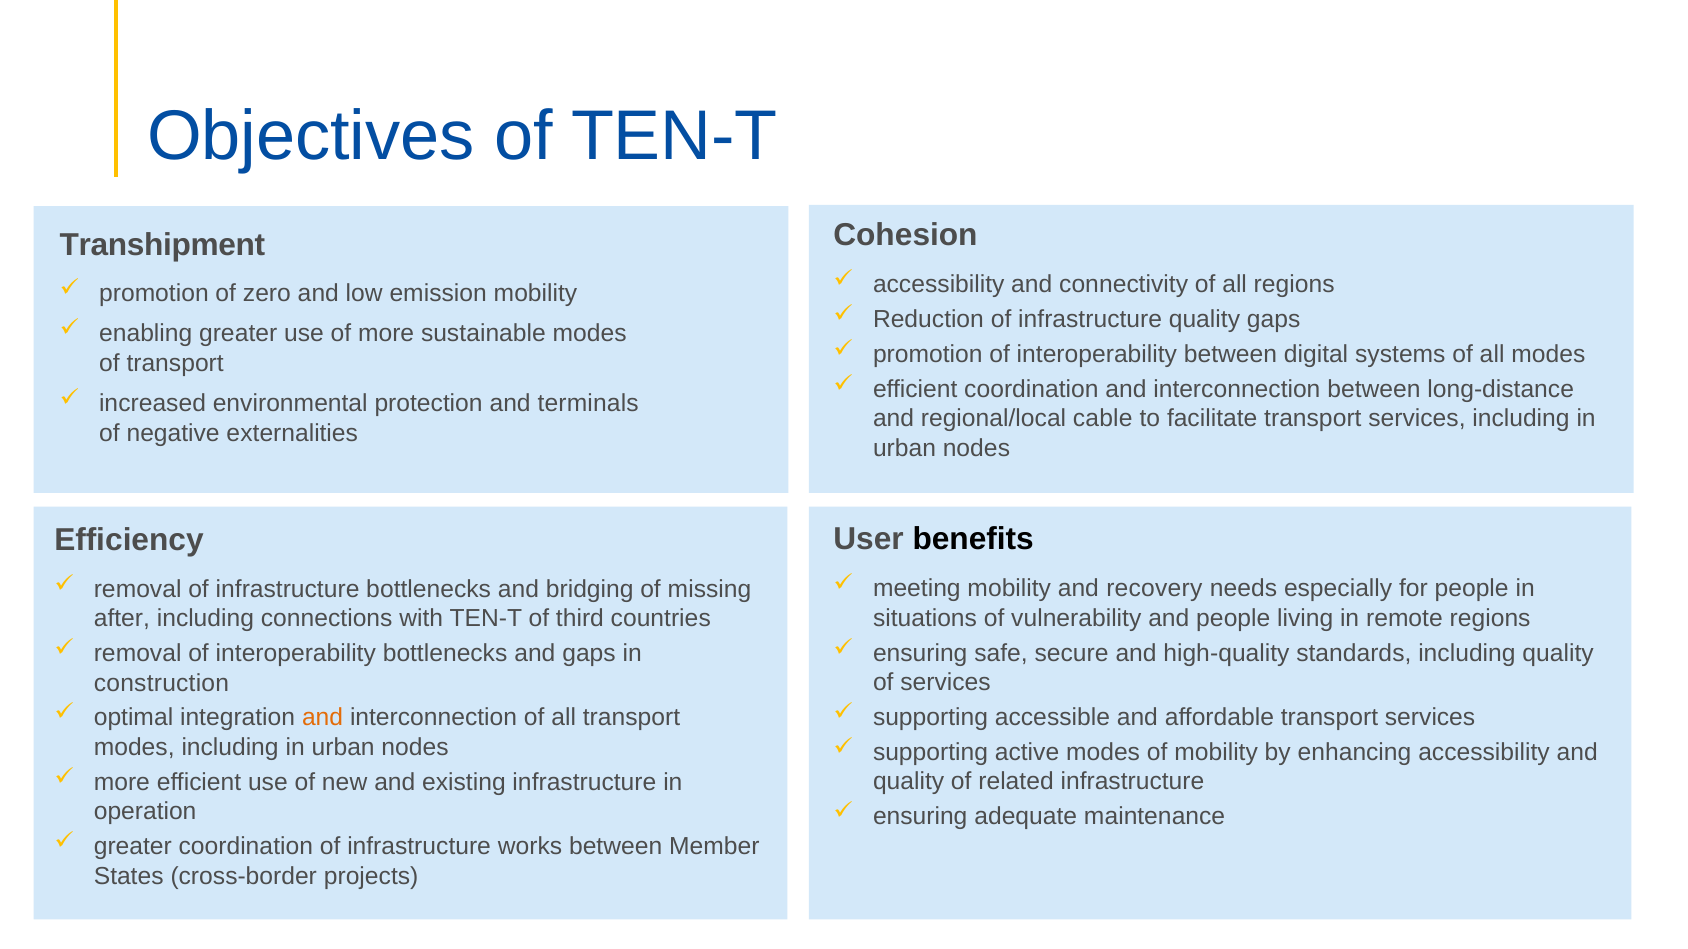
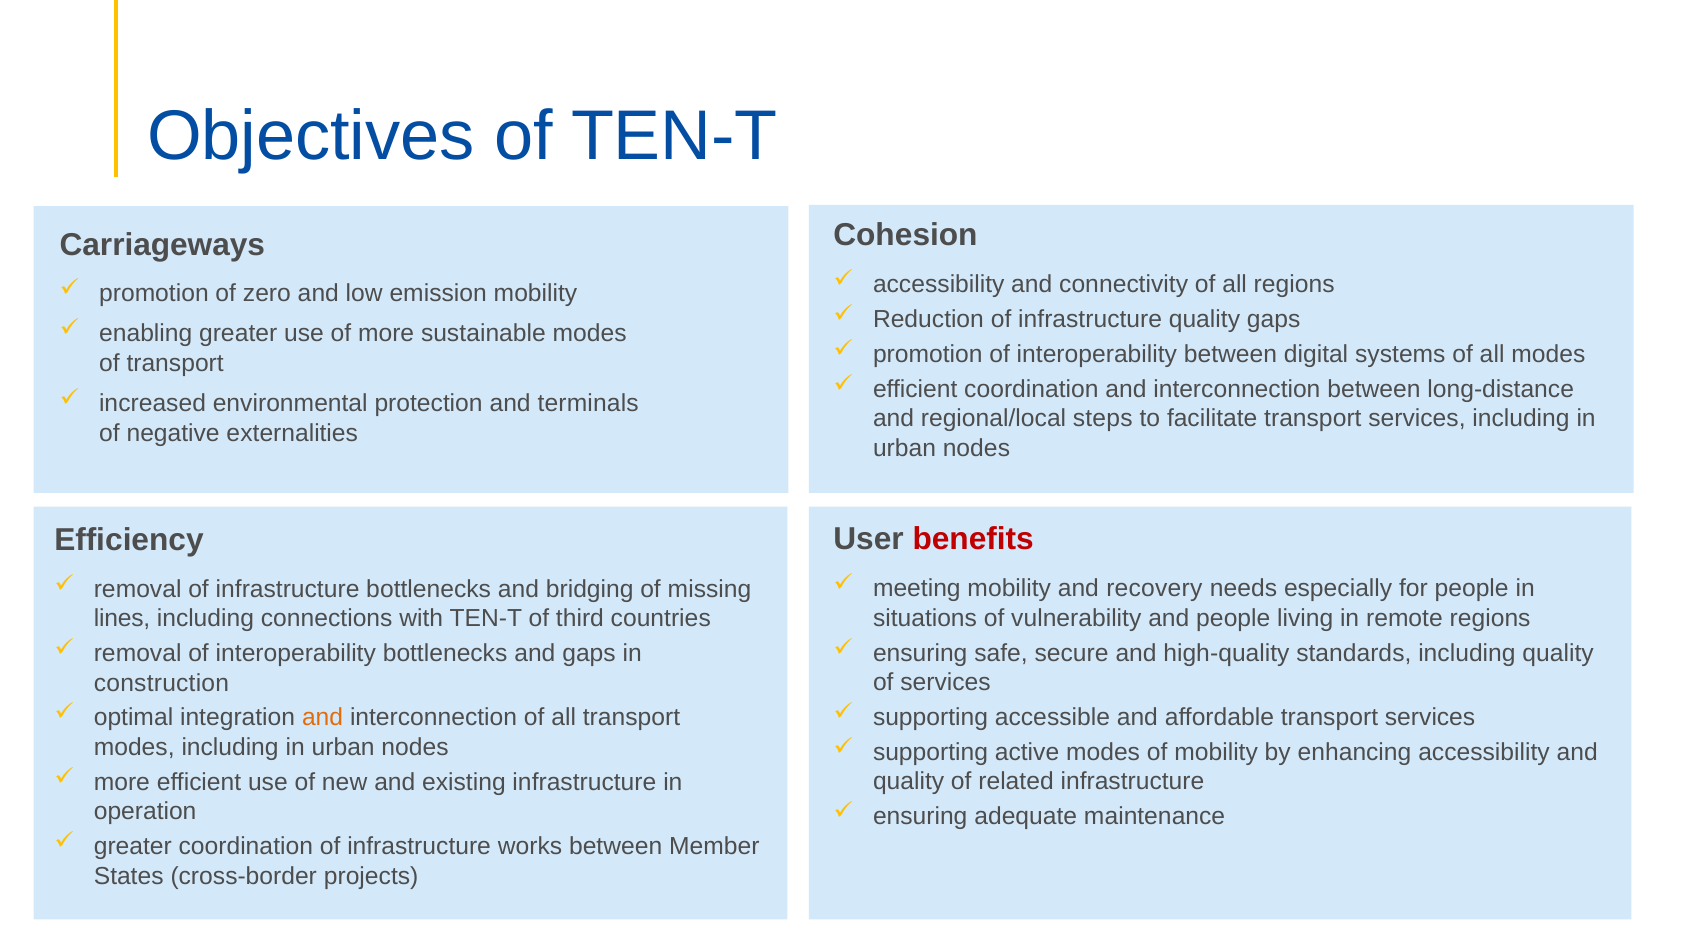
Transhipment: Transhipment -> Carriageways
cable: cable -> steps
benefits colour: black -> red
after: after -> lines
